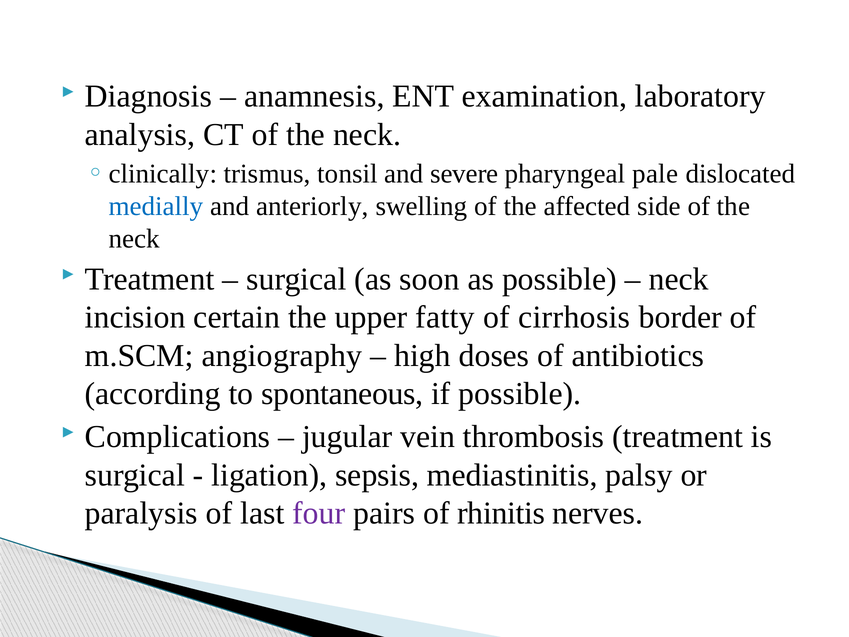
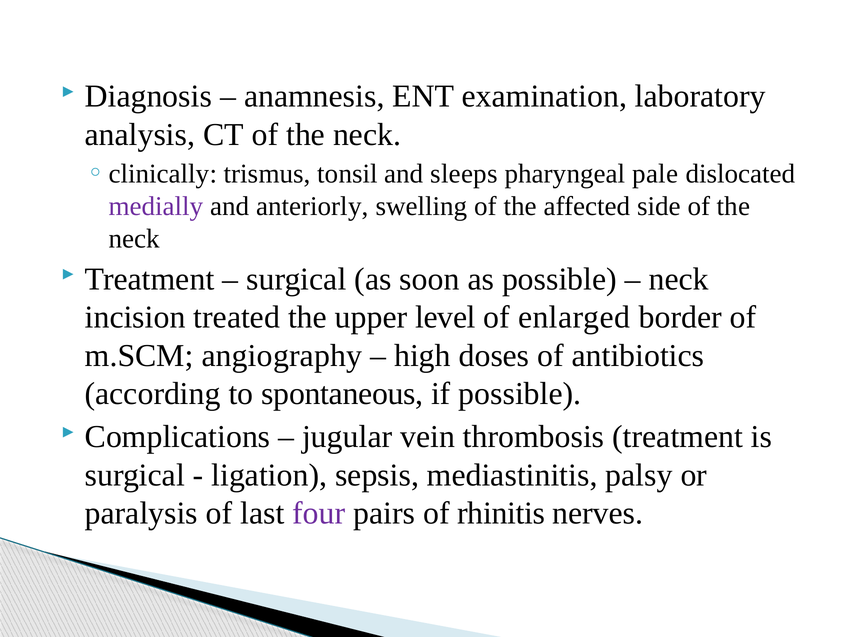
severe: severe -> sleeps
medially colour: blue -> purple
certain: certain -> treated
fatty: fatty -> level
cirrhosis: cirrhosis -> enlarged
